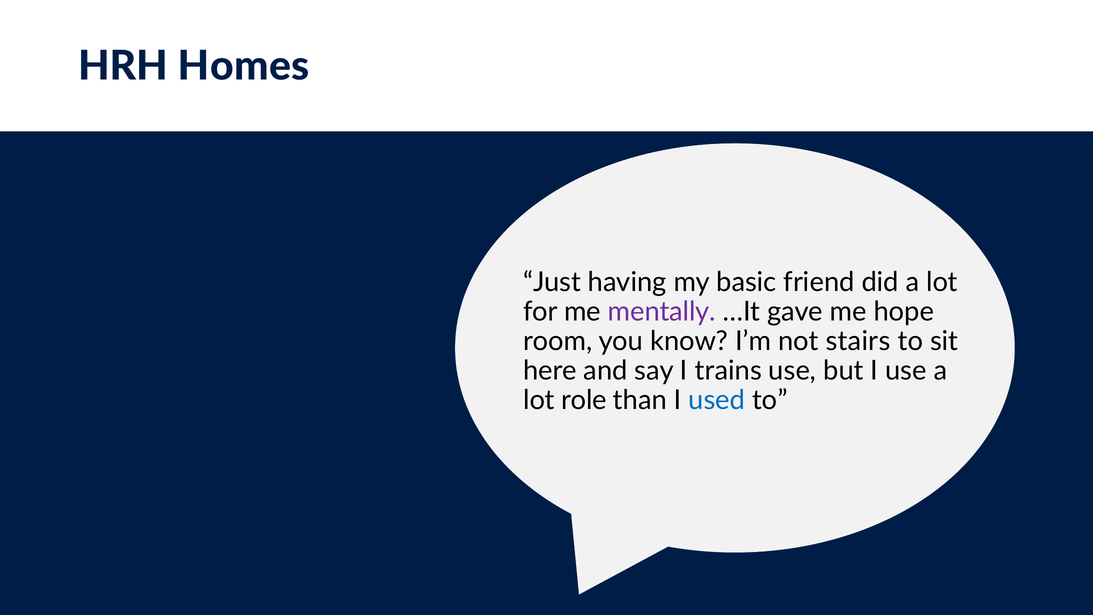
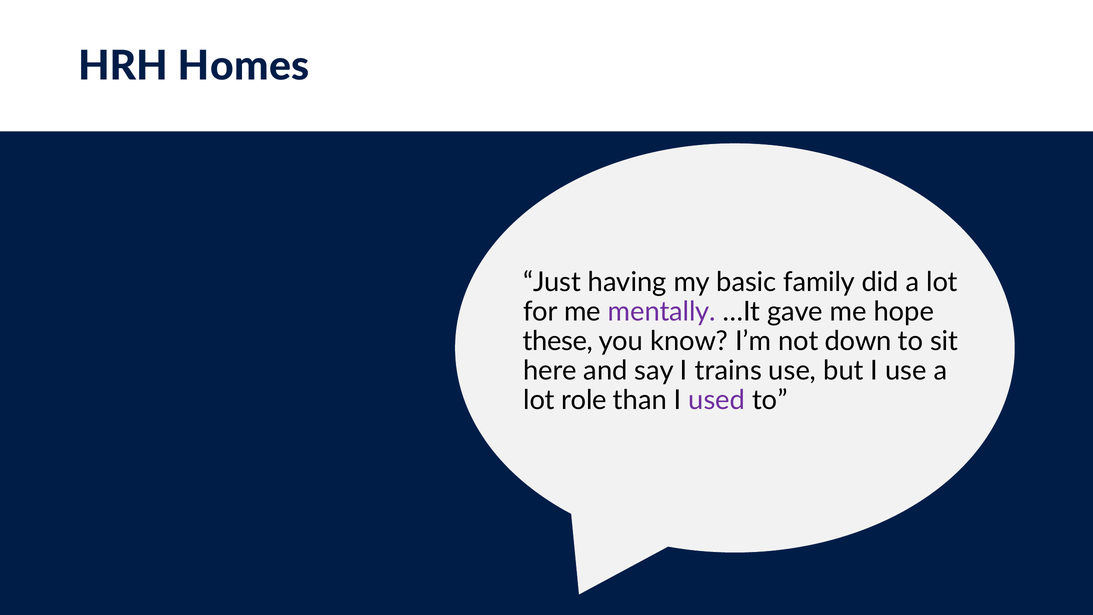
friend: friend -> family
room: room -> these
stairs: stairs -> down
used colour: blue -> purple
